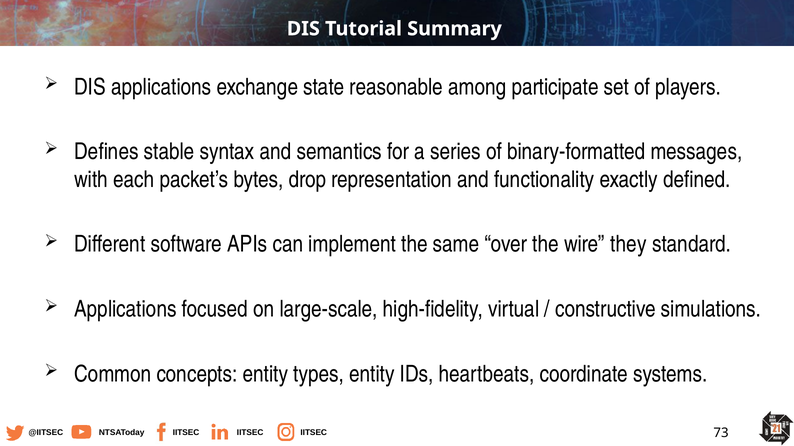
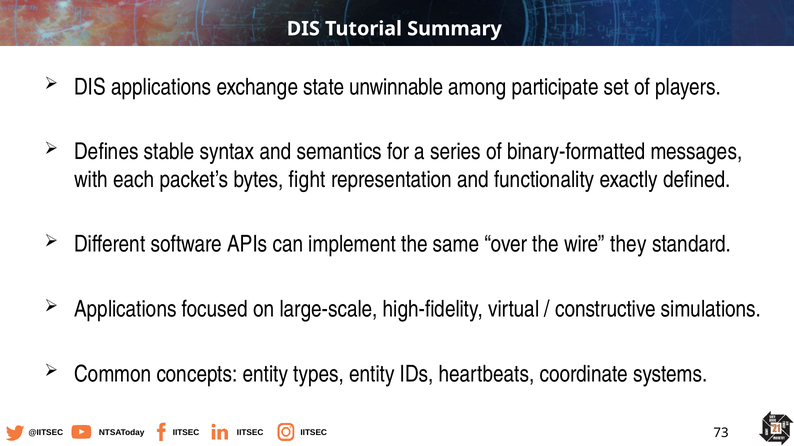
reasonable: reasonable -> unwinnable
drop: drop -> fight
